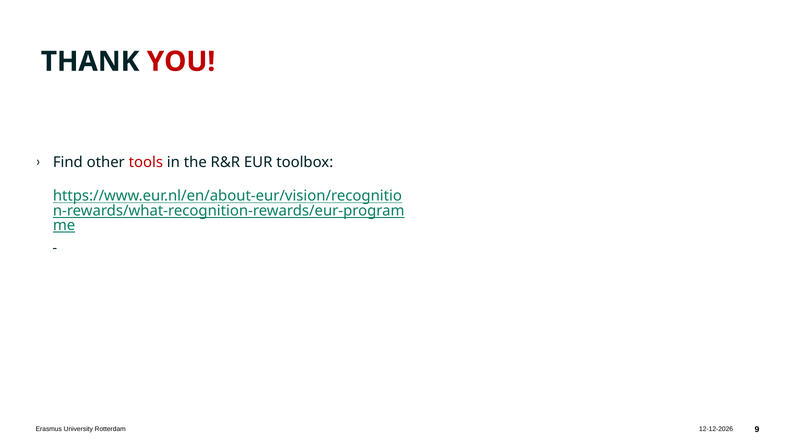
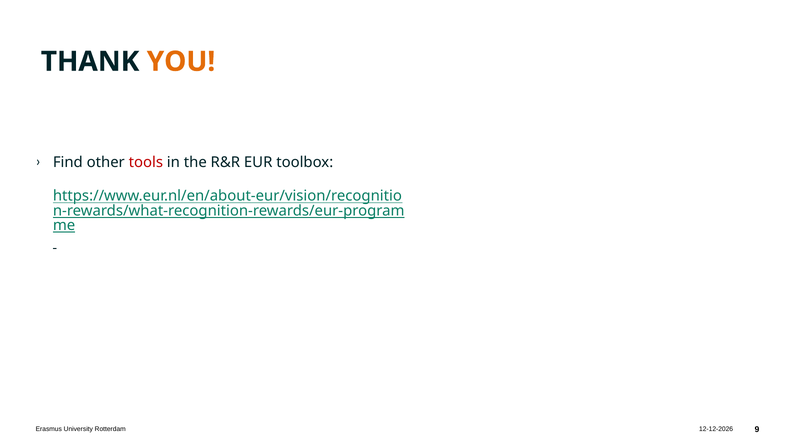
YOU colour: red -> orange
